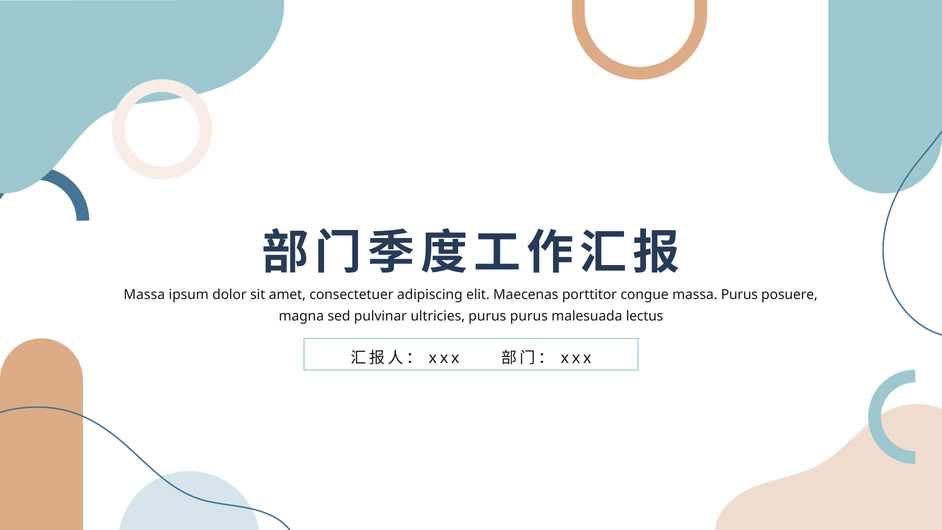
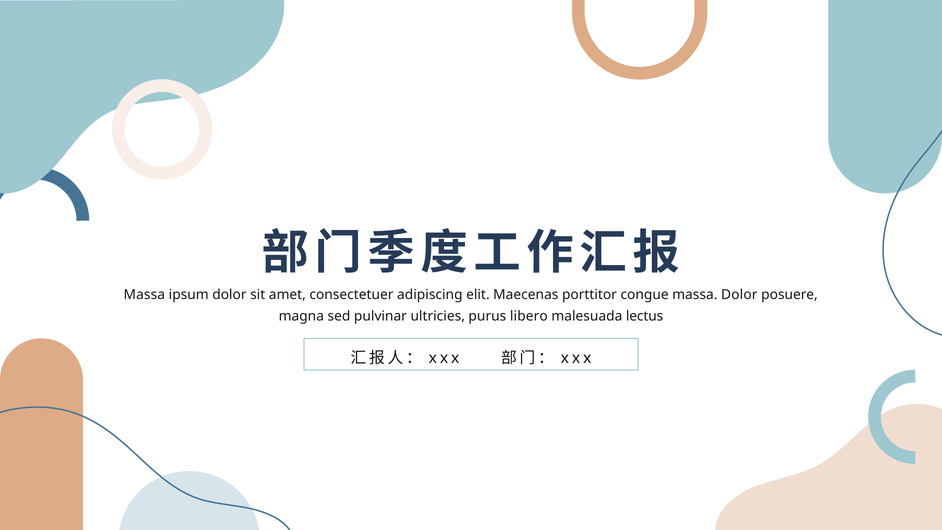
massa Purus: Purus -> Dolor
purus purus: purus -> libero
